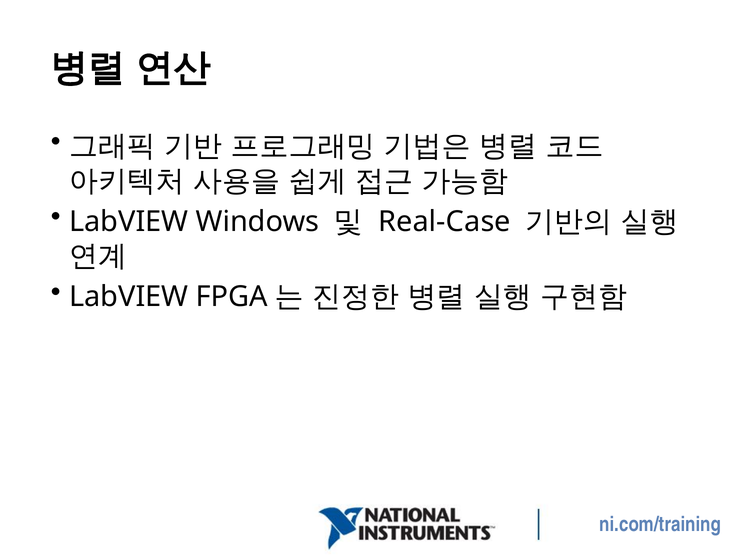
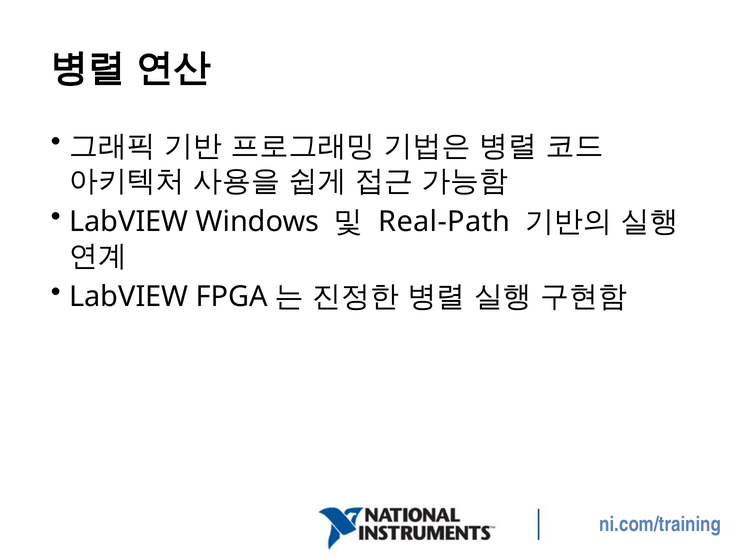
Real-Case: Real-Case -> Real-Path
